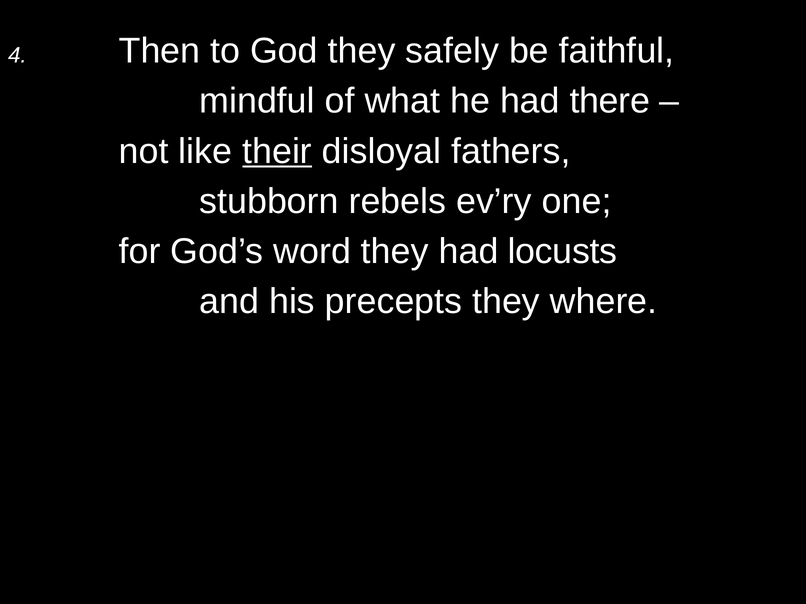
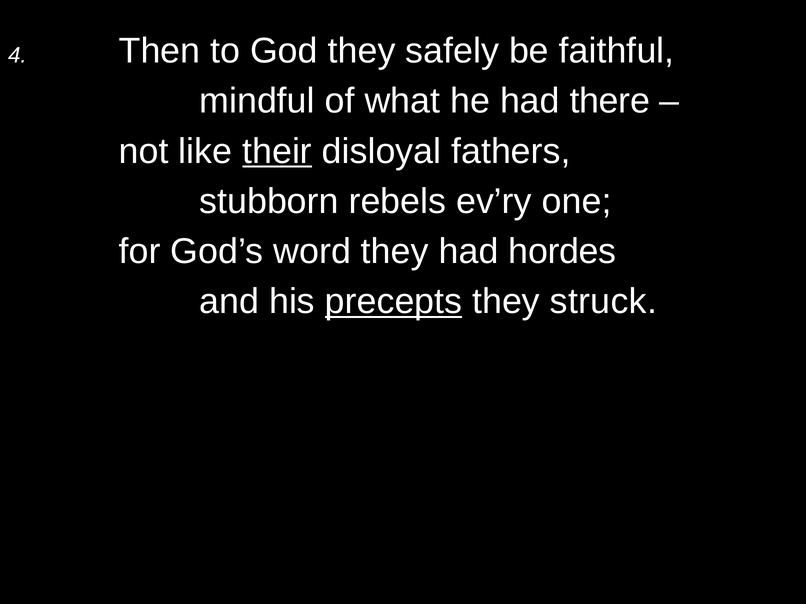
locusts: locusts -> hordes
precepts underline: none -> present
where: where -> struck
